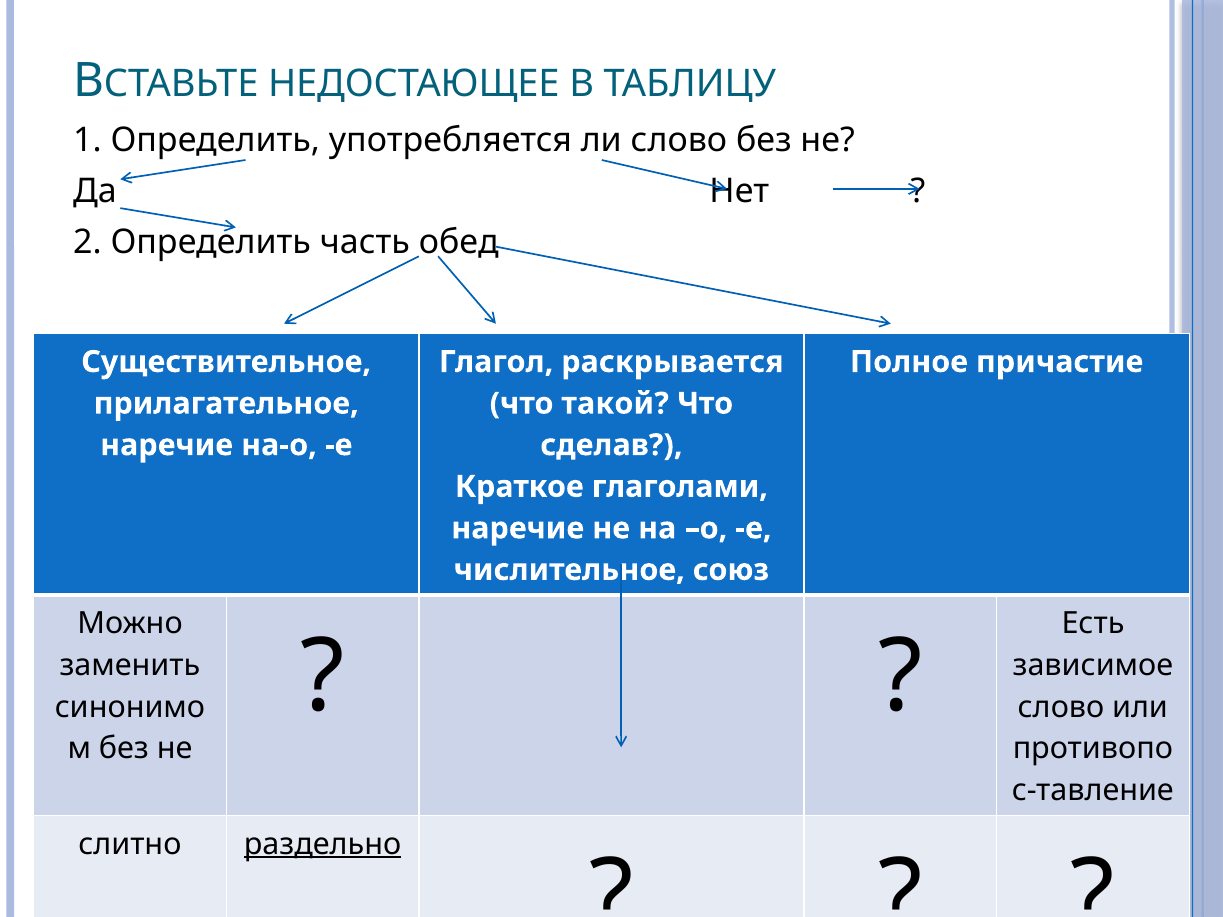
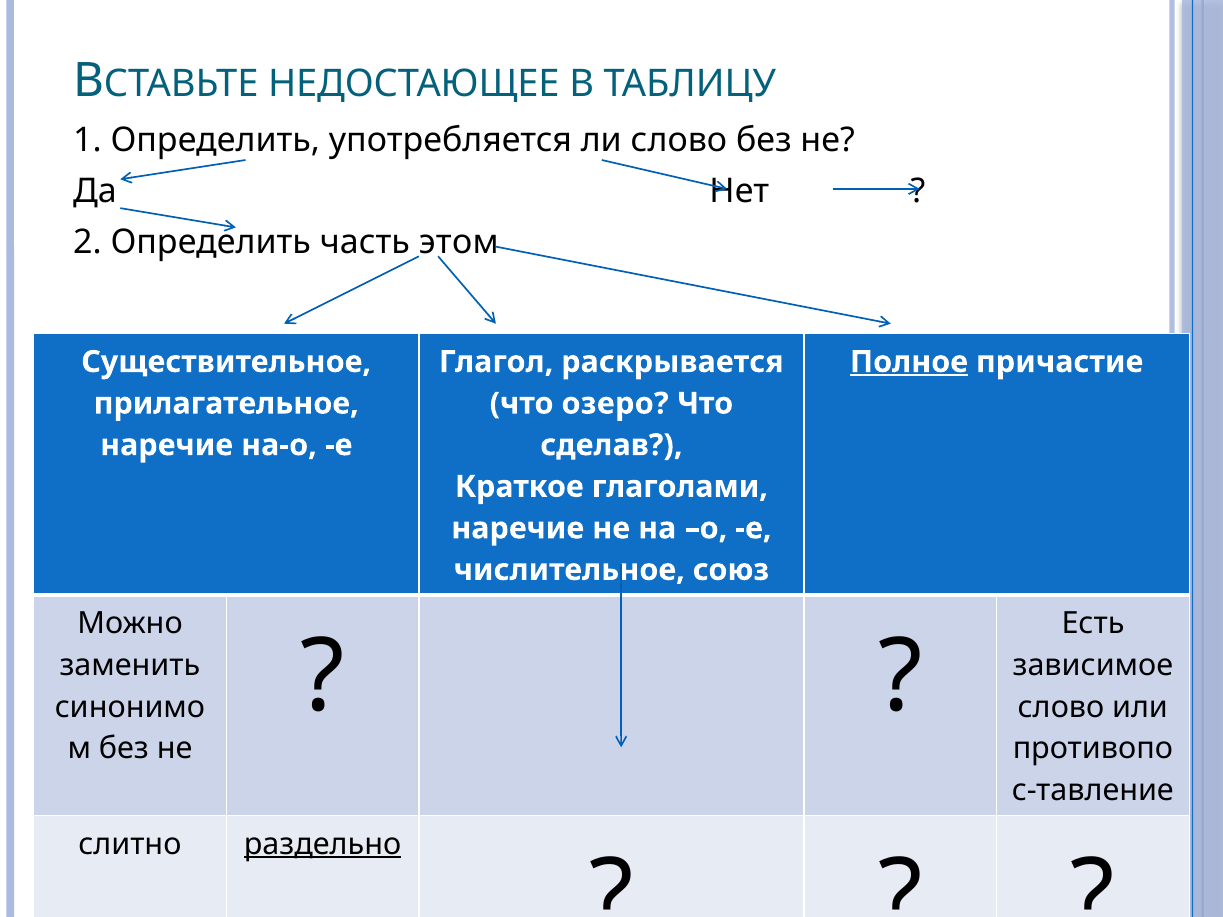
обед: обед -> этом
Полное underline: none -> present
такой: такой -> озеро
